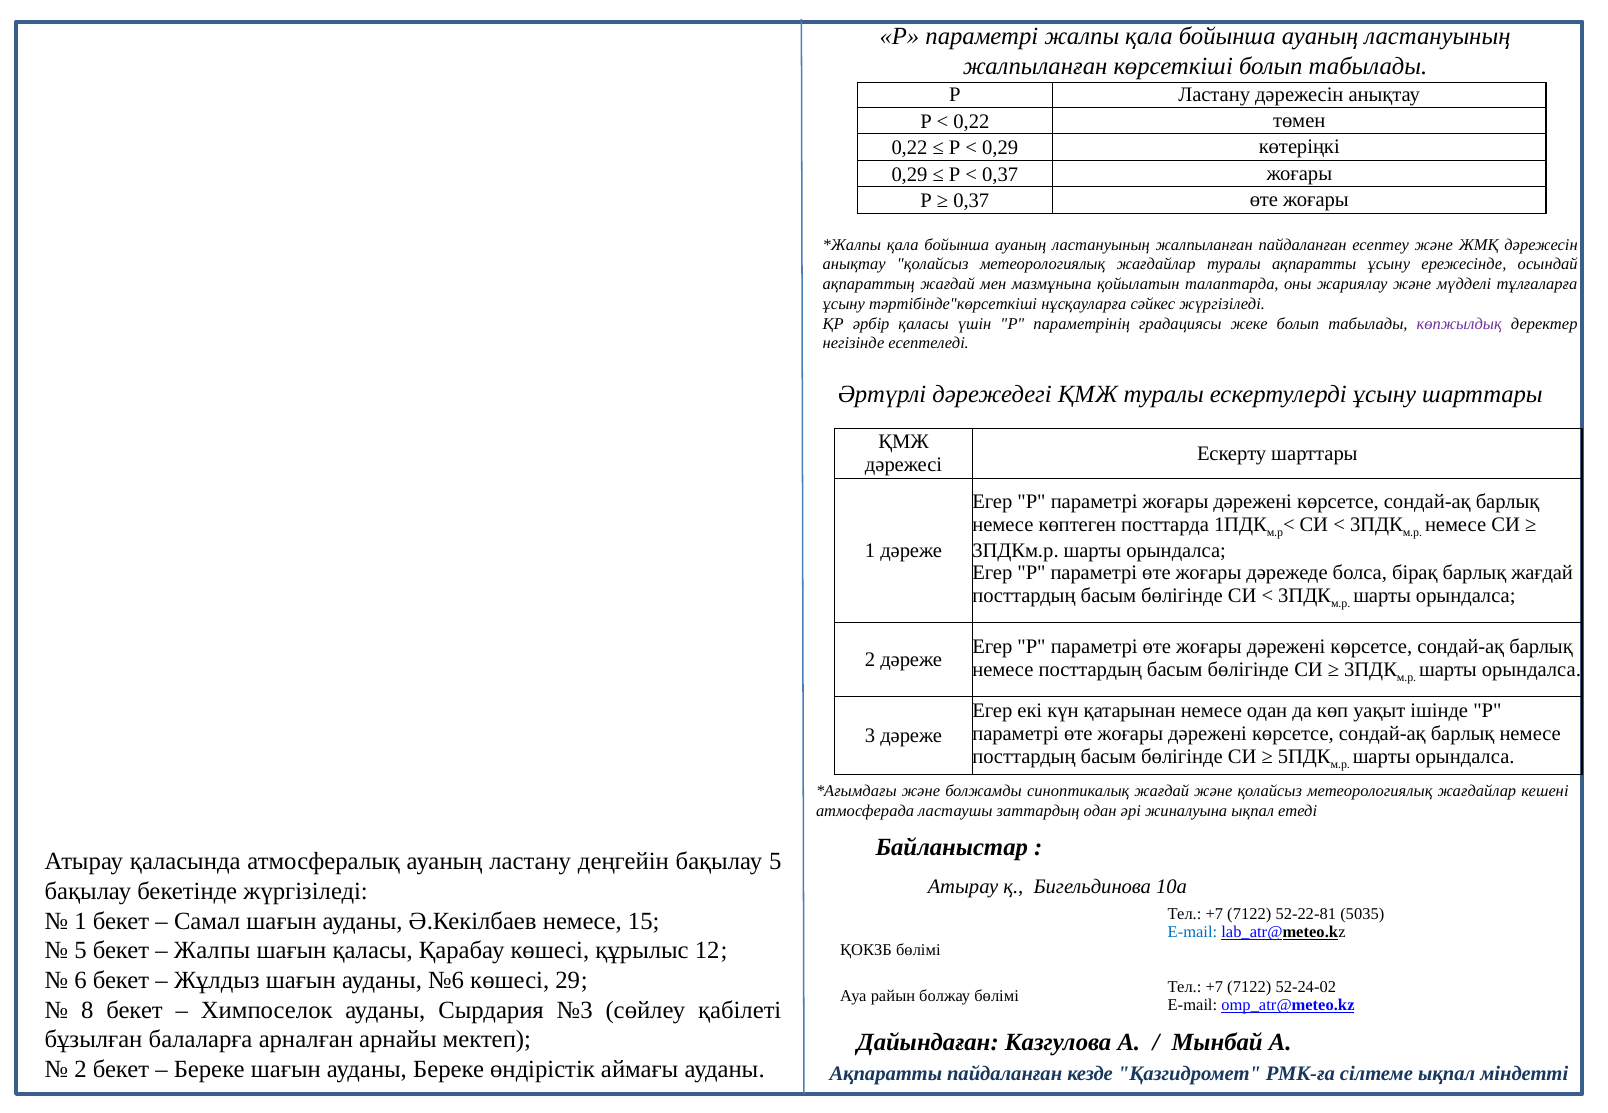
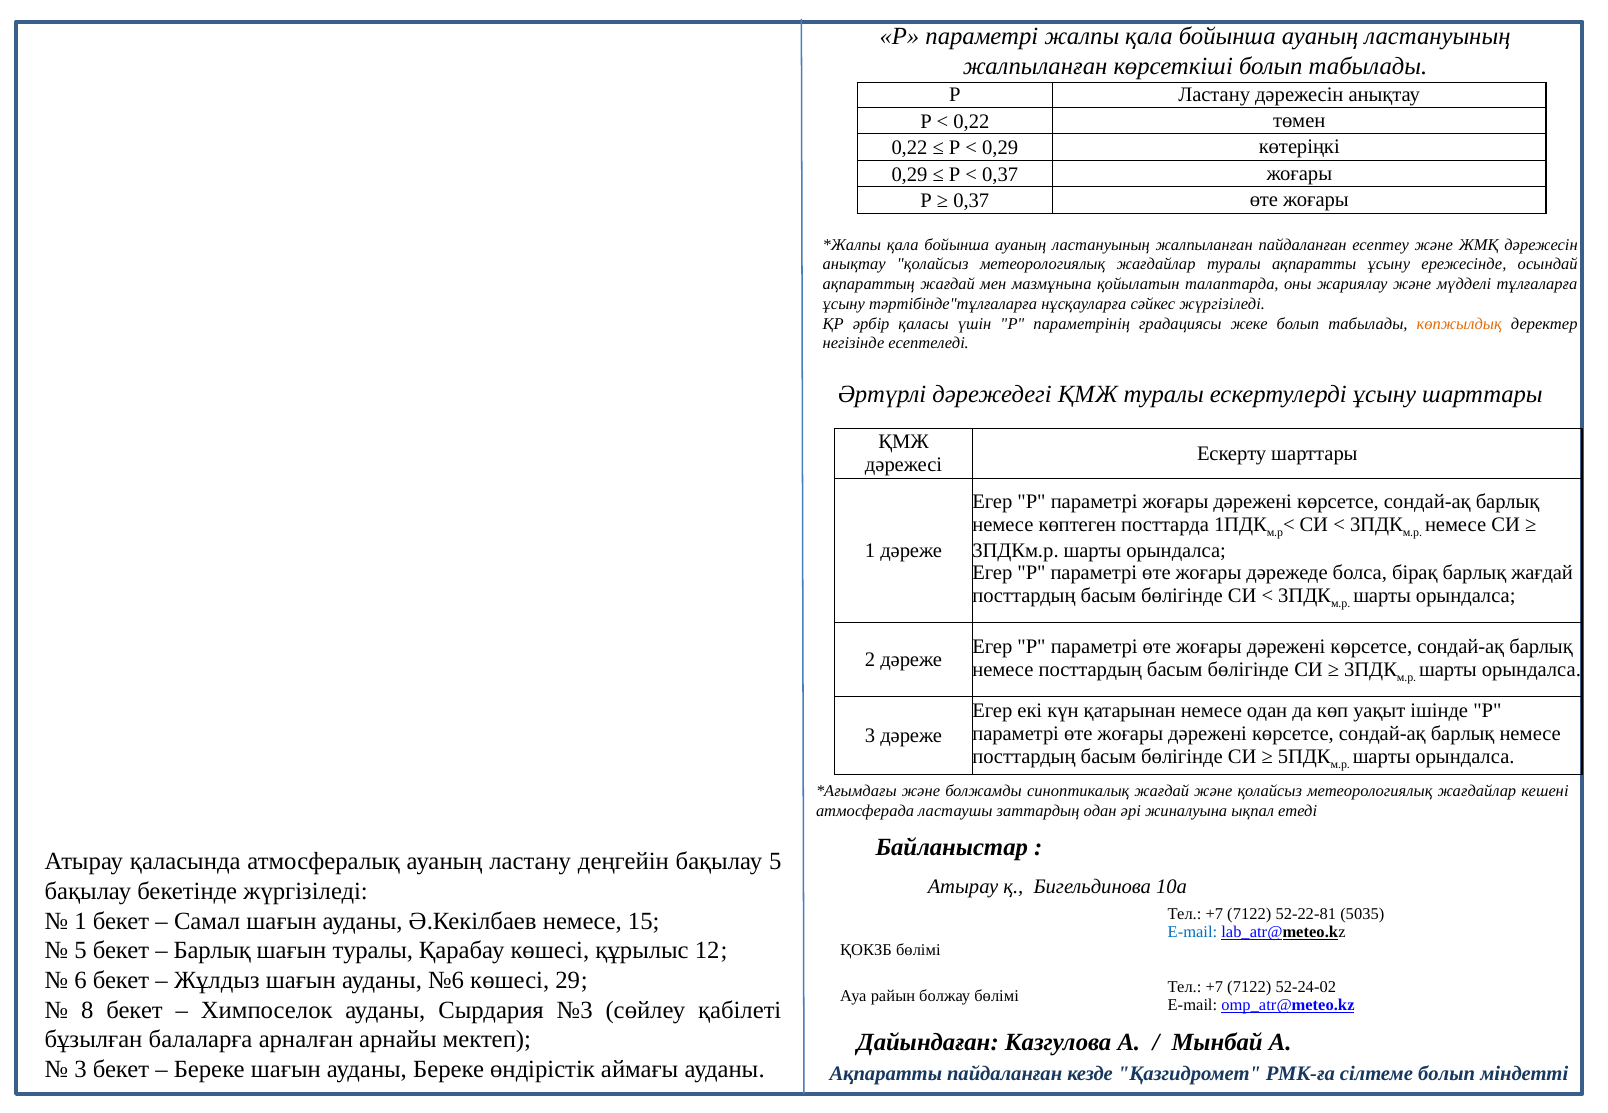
тәртібінде"көрсеткіші: тәртібінде"көрсеткіші -> тәртібінде"тұлғаларға
көпжылдық colour: purple -> orange
Жалпы at (212, 951): Жалпы -> Барлық
шағын қаласы: қаласы -> туралы
2 at (81, 1070): 2 -> 3
сілтеме ықпал: ықпал -> болып
